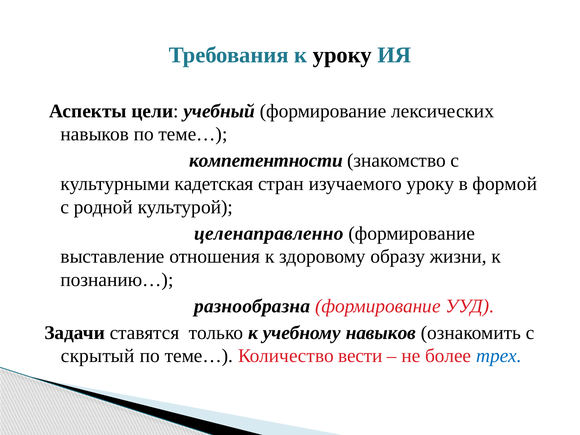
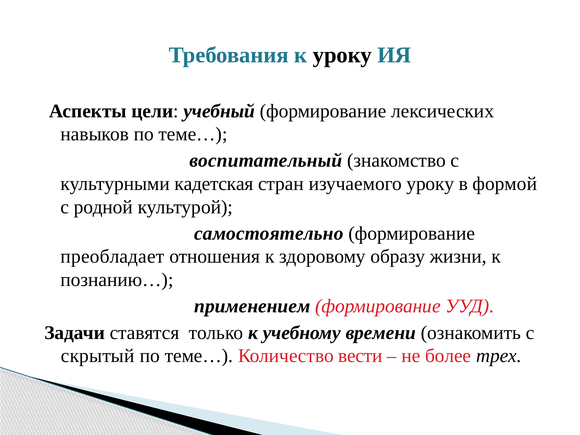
компетентности: компетентности -> воспитательный
целенаправленно: целенаправленно -> самостоятельно
выставление: выставление -> преобладает
разнообразна: разнообразна -> применением
учебному навыков: навыков -> времени
трех colour: blue -> black
